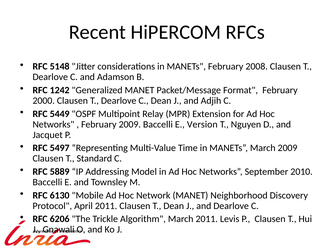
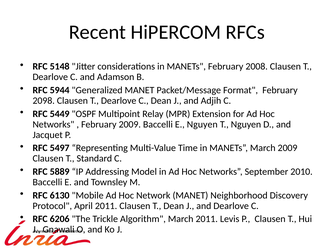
1242: 1242 -> 5944
2000: 2000 -> 2098
E Version: Version -> Nguyen
